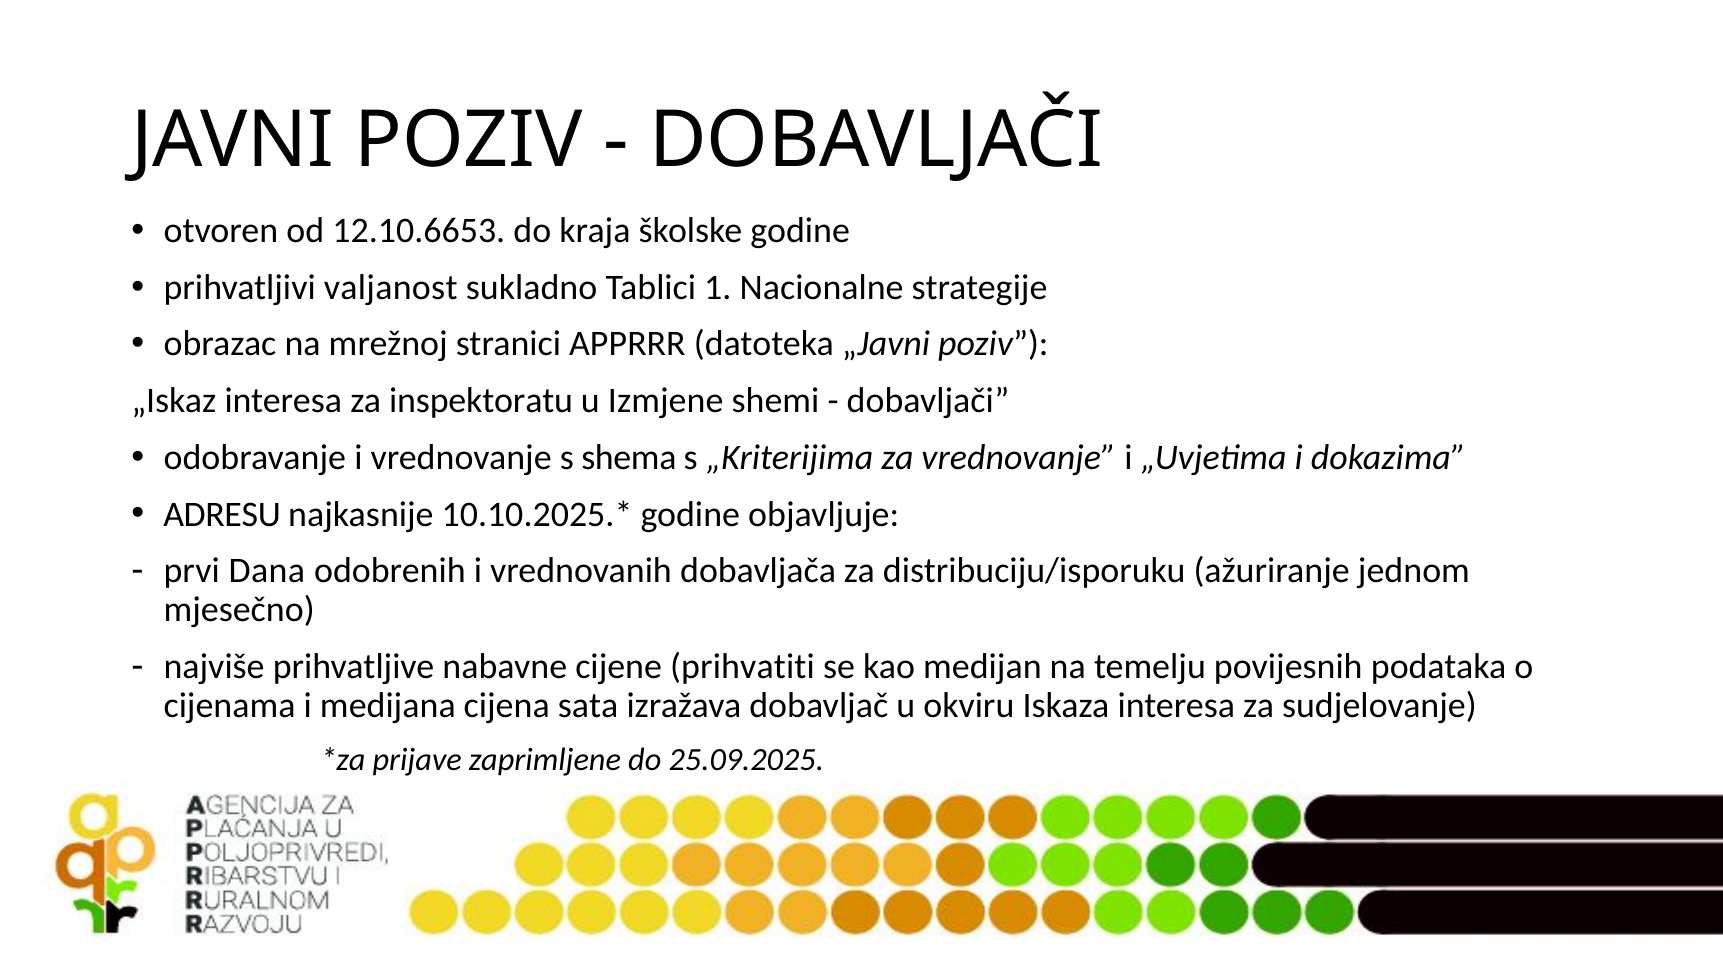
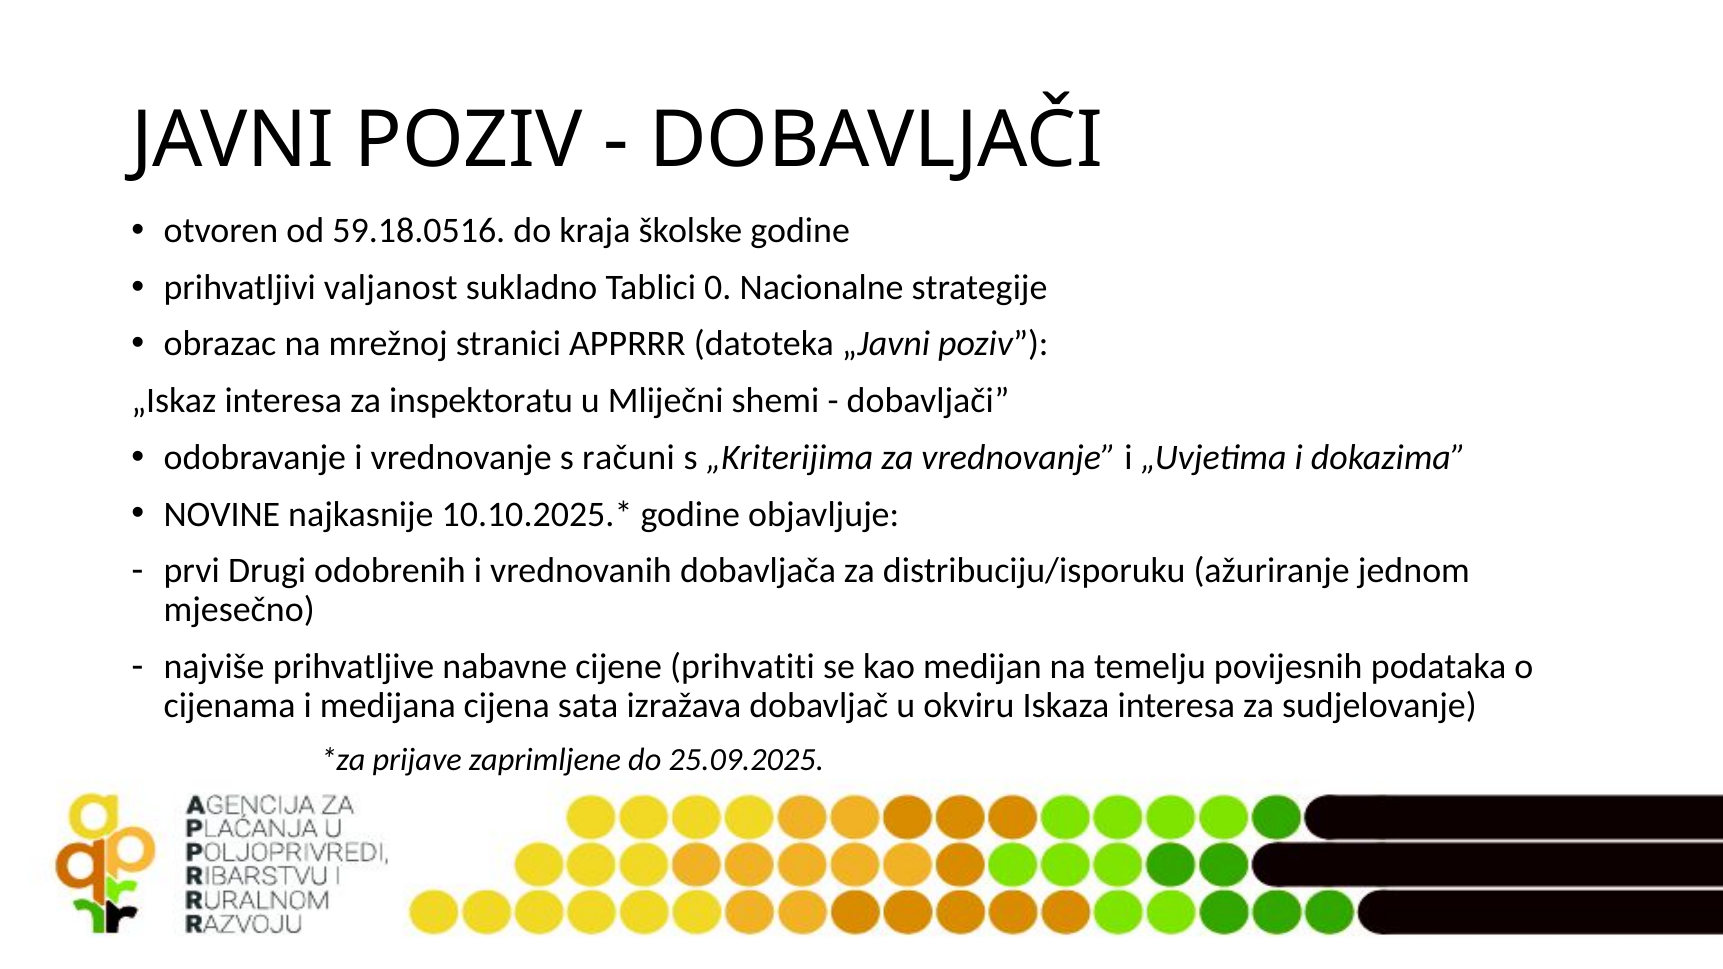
12.10.6653: 12.10.6653 -> 59.18.0516
1: 1 -> 0
Izmjene: Izmjene -> Mliječni
shema: shema -> računi
ADRESU: ADRESU -> NOVINE
Dana: Dana -> Drugi
